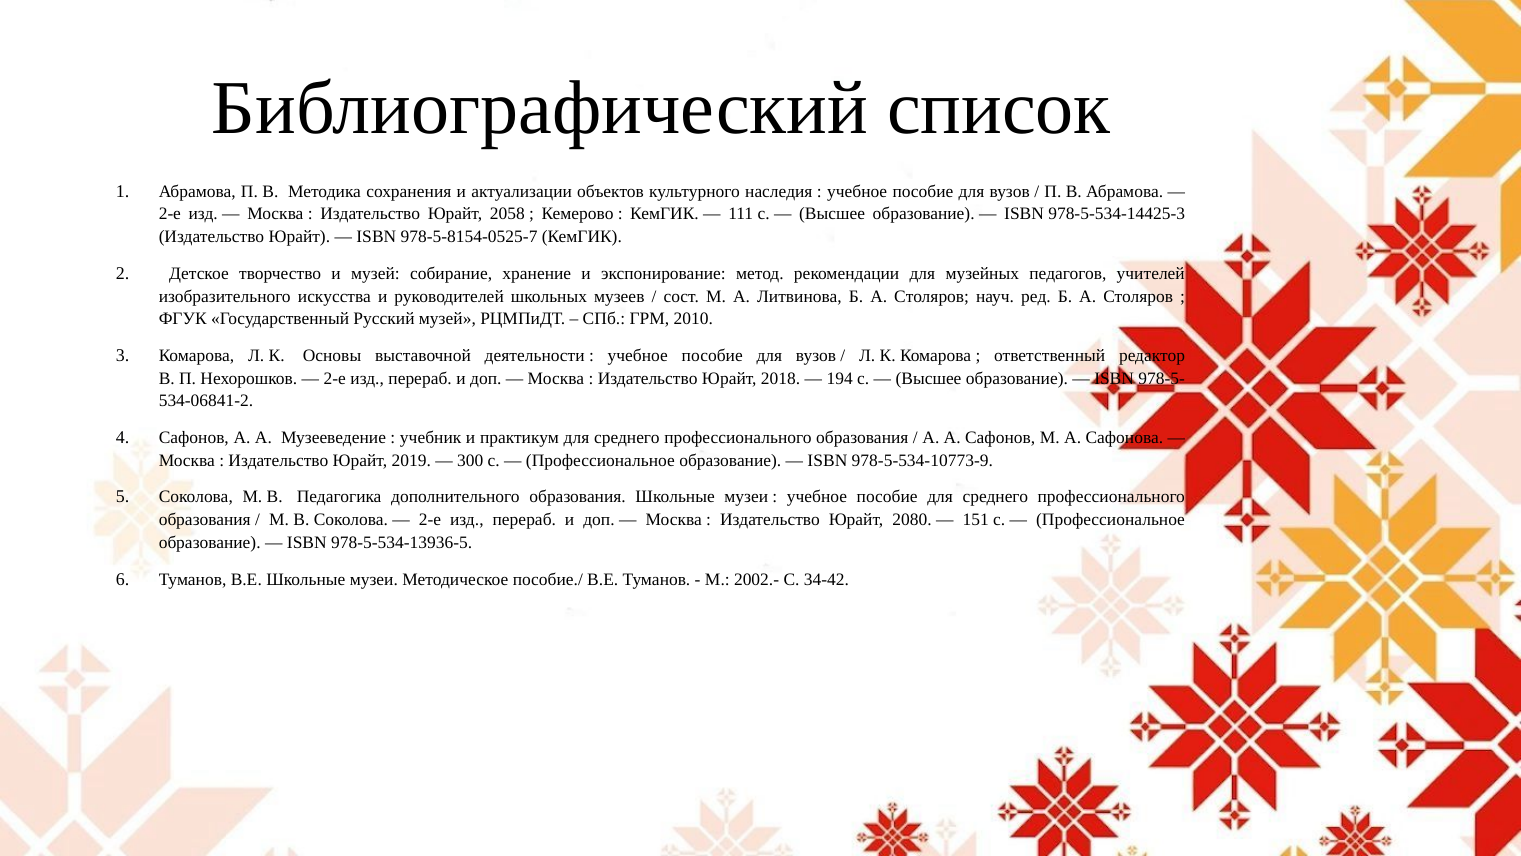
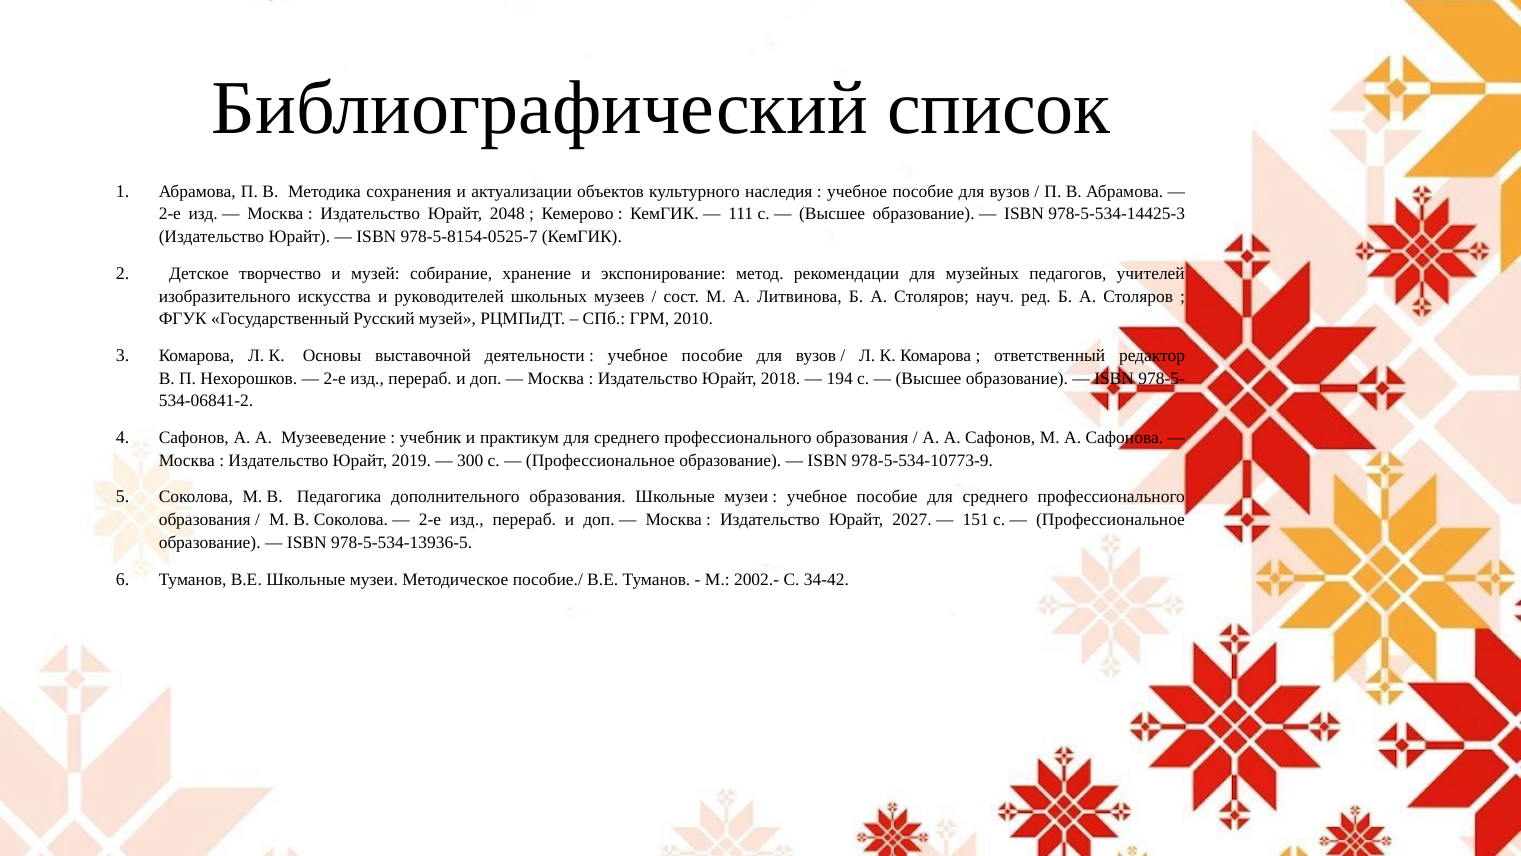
2058: 2058 -> 2048
2080: 2080 -> 2027
